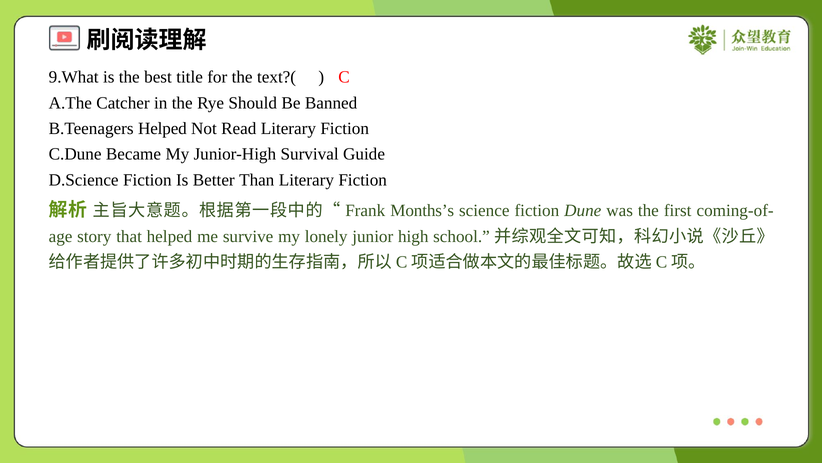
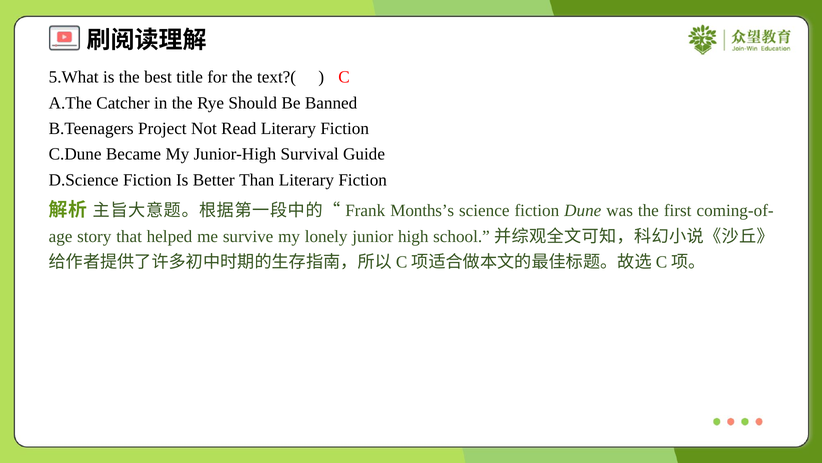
9.What: 9.What -> 5.What
B.Teenagers Helped: Helped -> Project
